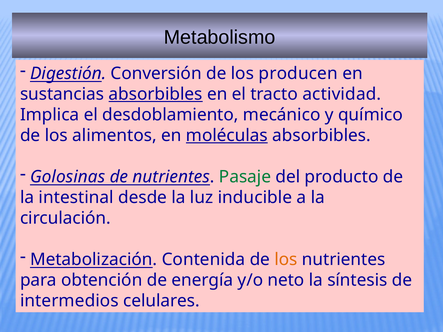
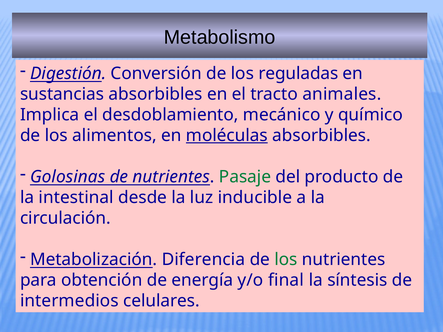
producen: producen -> reguladas
absorbibles at (156, 94) underline: present -> none
actividad: actividad -> animales
Contenida: Contenida -> Diferencia
los at (286, 260) colour: orange -> green
neto: neto -> final
